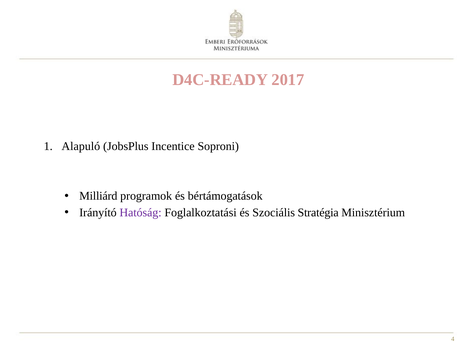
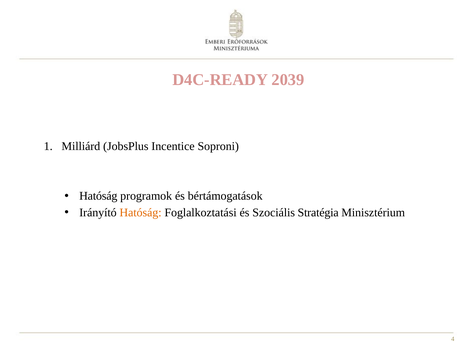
2017: 2017 -> 2039
Alapuló: Alapuló -> Milliárd
Milliárd at (98, 196): Milliárd -> Hatóság
Hatóság at (141, 213) colour: purple -> orange
